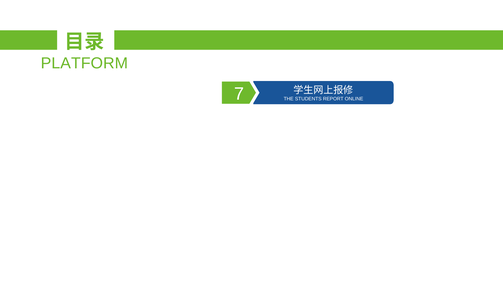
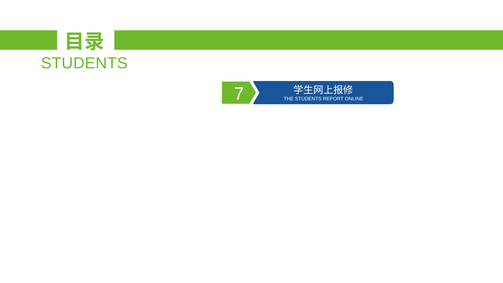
PLATFORM at (84, 63): PLATFORM -> STUDENTS
